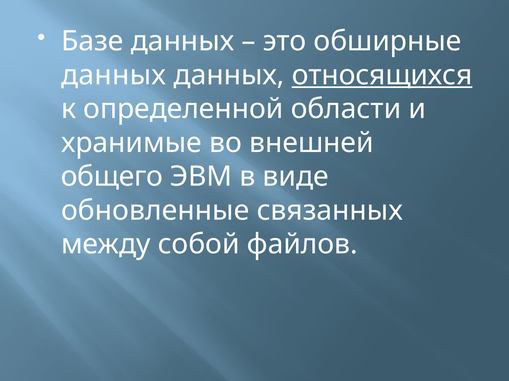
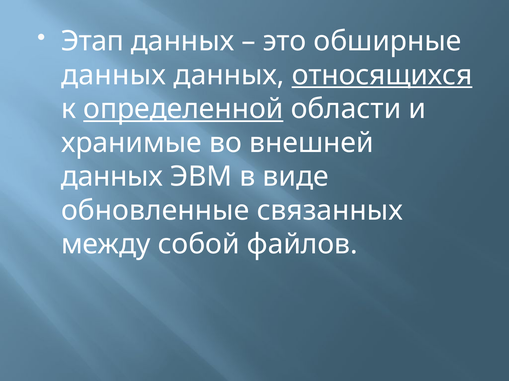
Базе: Базе -> Этап
определенной underline: none -> present
общего at (112, 177): общего -> данных
